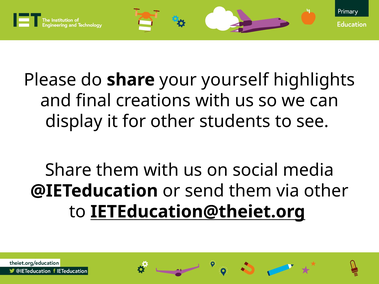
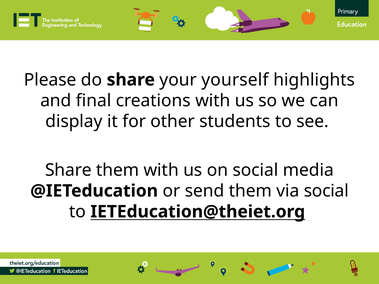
via other: other -> social
